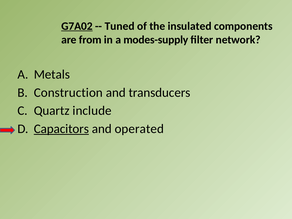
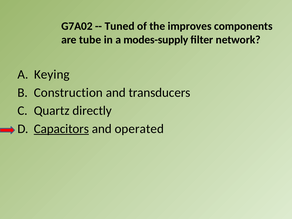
G7A02 underline: present -> none
insulated: insulated -> improves
from: from -> tube
Metals: Metals -> Keying
include: include -> directly
